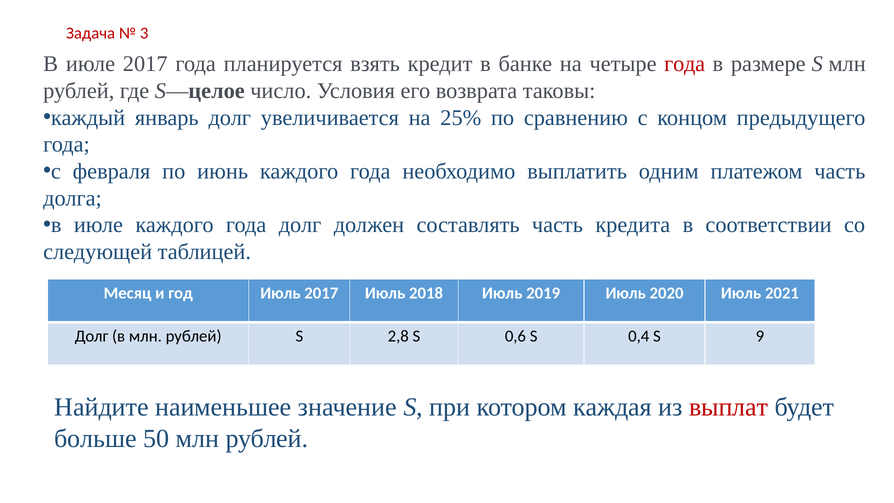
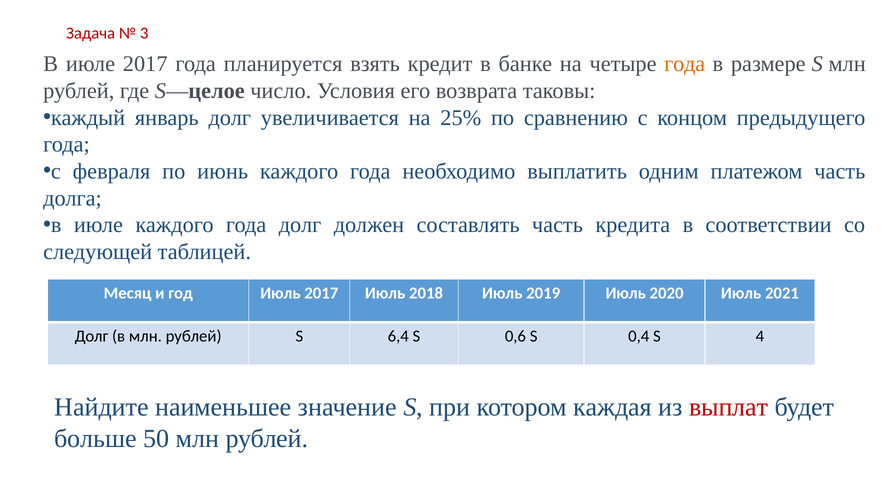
года at (685, 64) colour: red -> orange
2,8: 2,8 -> 6,4
9: 9 -> 4
